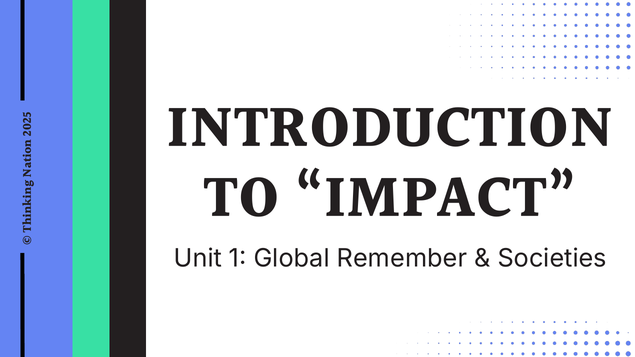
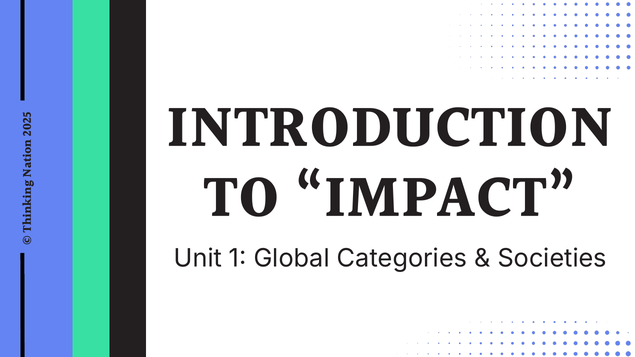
Remember: Remember -> Categories
